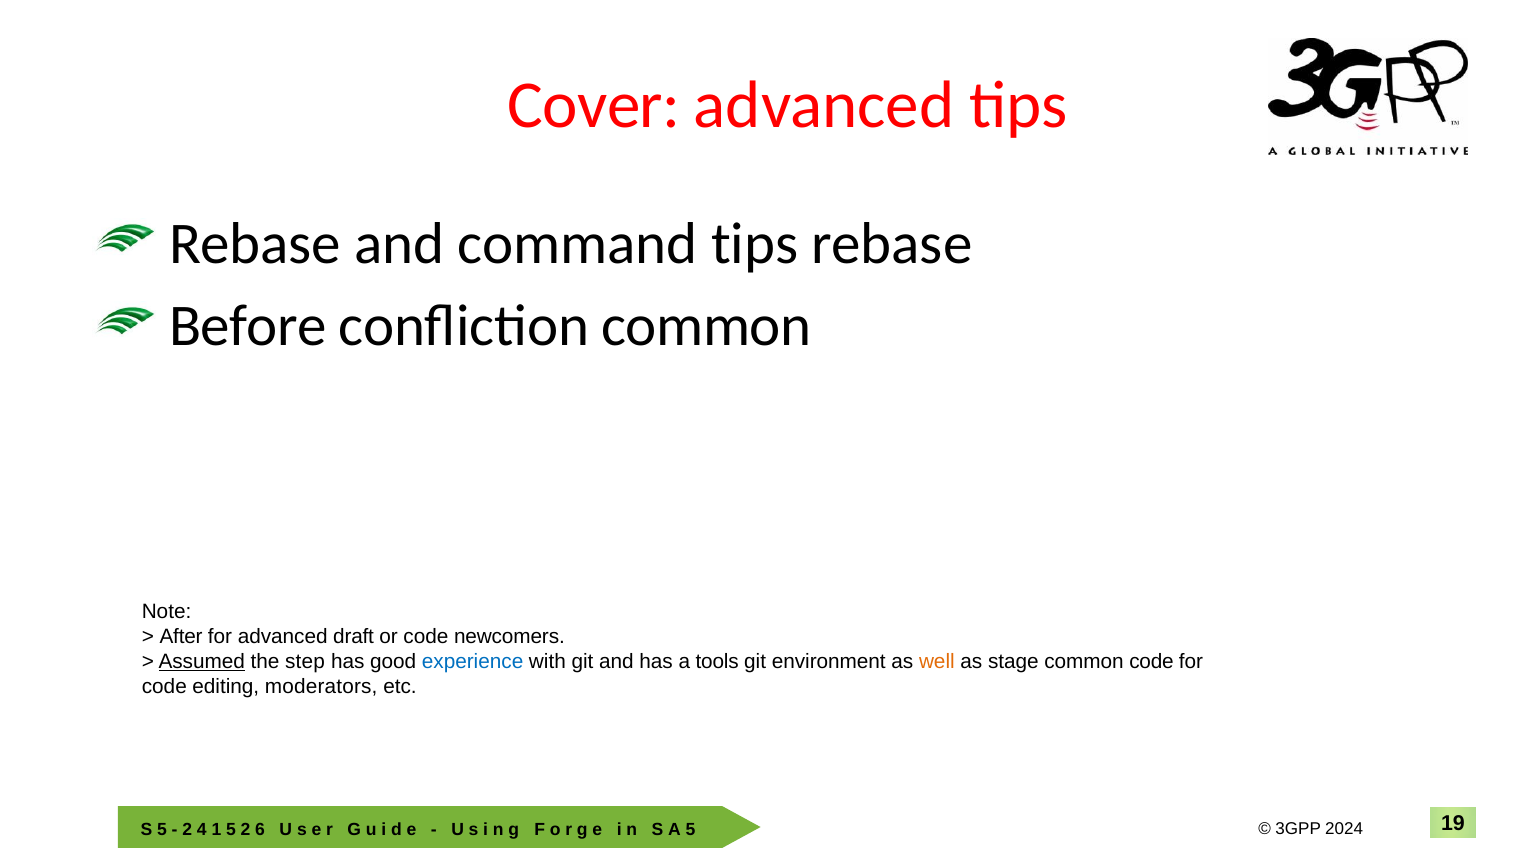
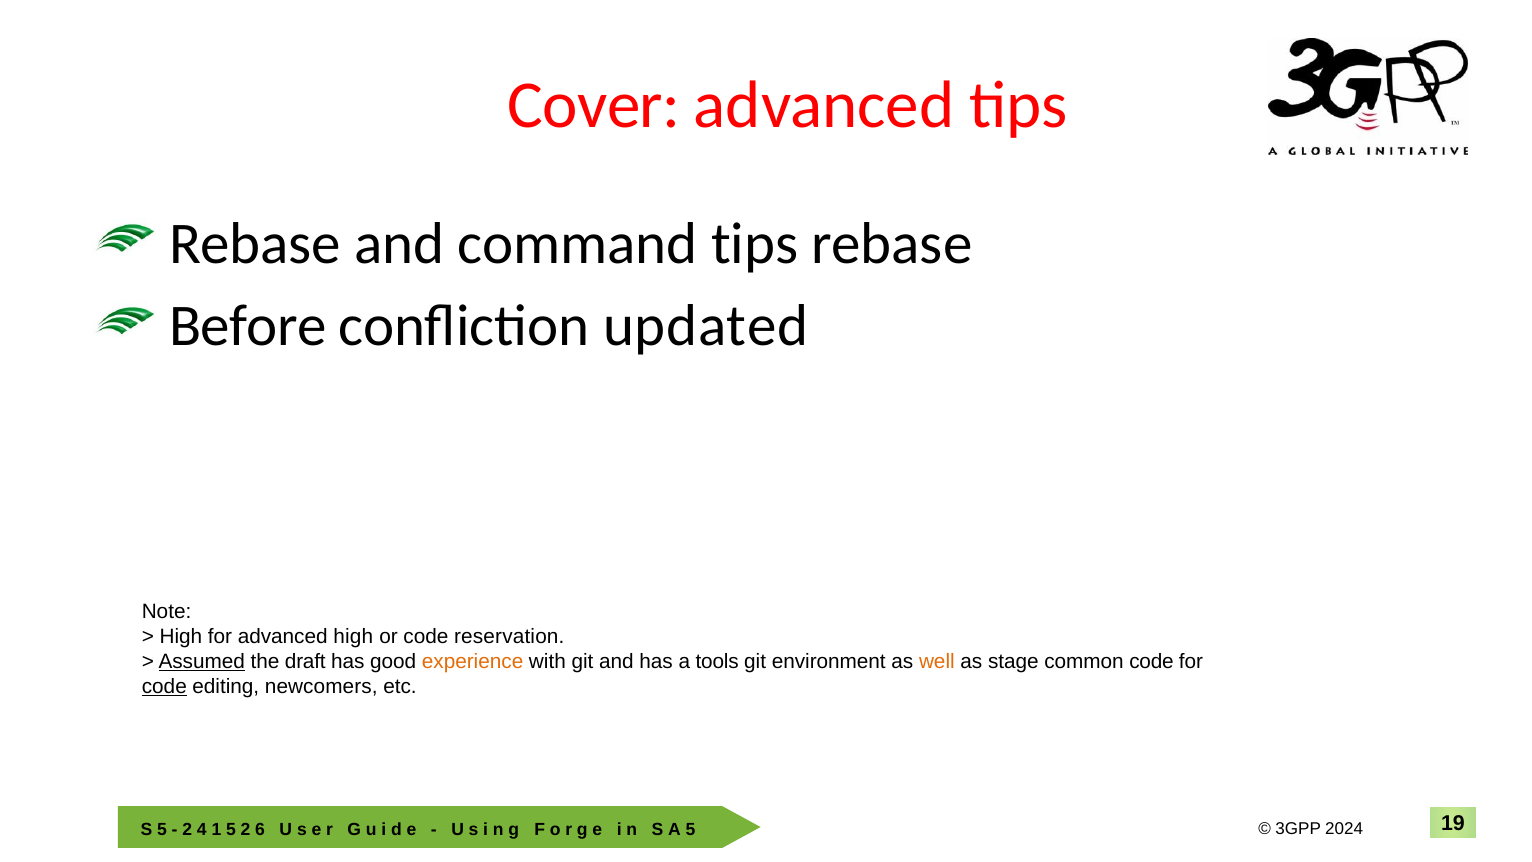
confliction common: common -> updated
After at (181, 637): After -> High
advanced draft: draft -> high
newcomers: newcomers -> reservation
step: step -> draft
experience colour: blue -> orange
code at (164, 687) underline: none -> present
moderators: moderators -> newcomers
